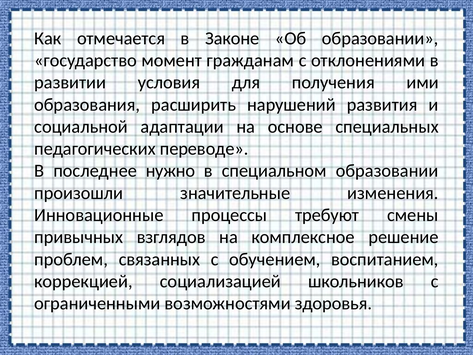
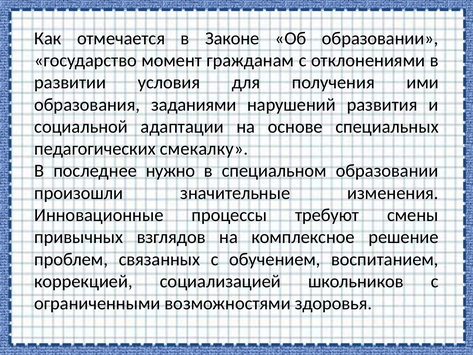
расширить: расширить -> заданиями
переводе: переводе -> смекалку
